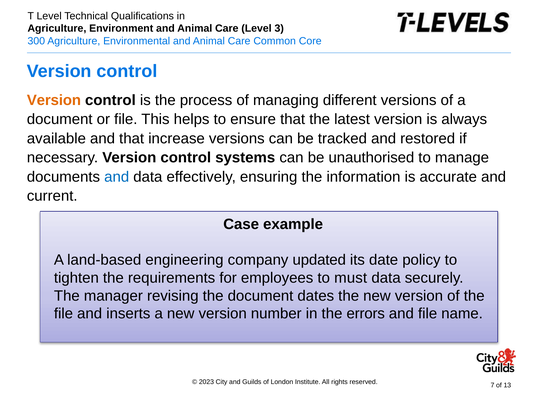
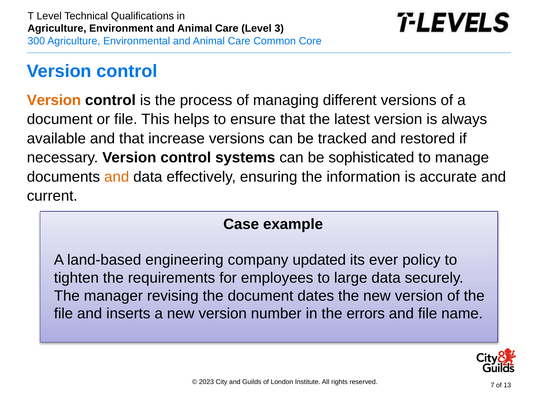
unauthorised: unauthorised -> sophisticated
and at (117, 177) colour: blue -> orange
date: date -> ever
must: must -> large
